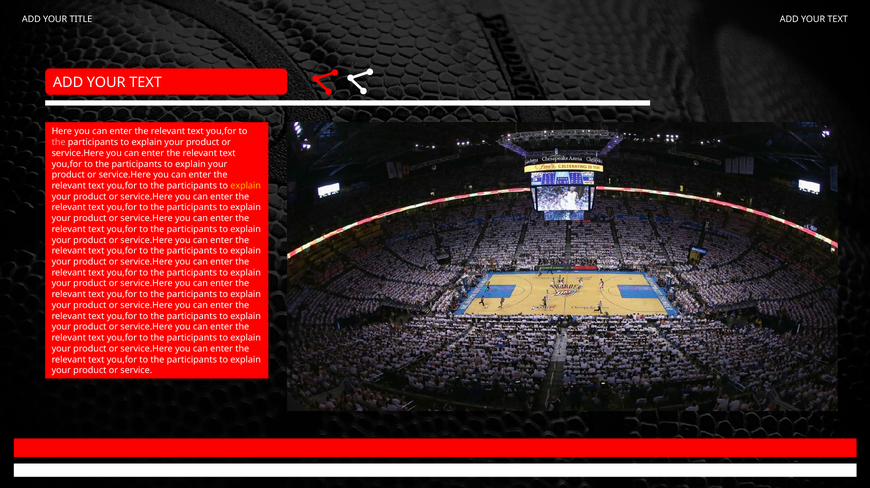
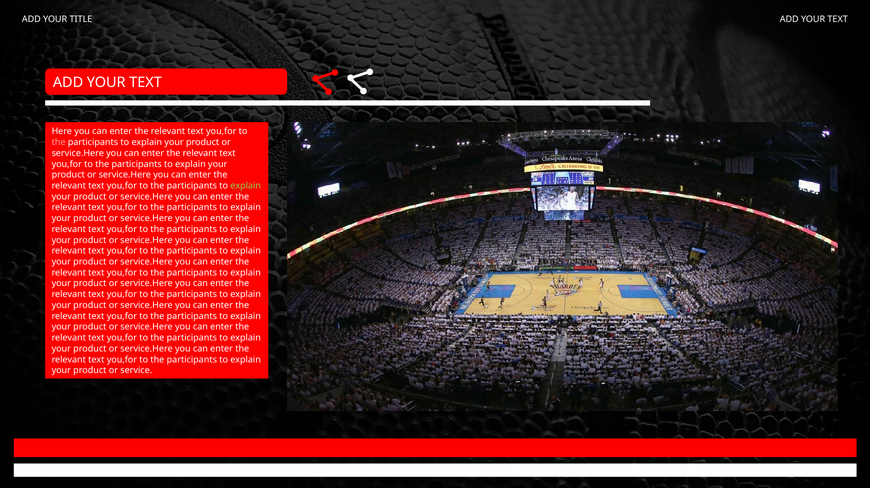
explain at (246, 186) colour: yellow -> light green
